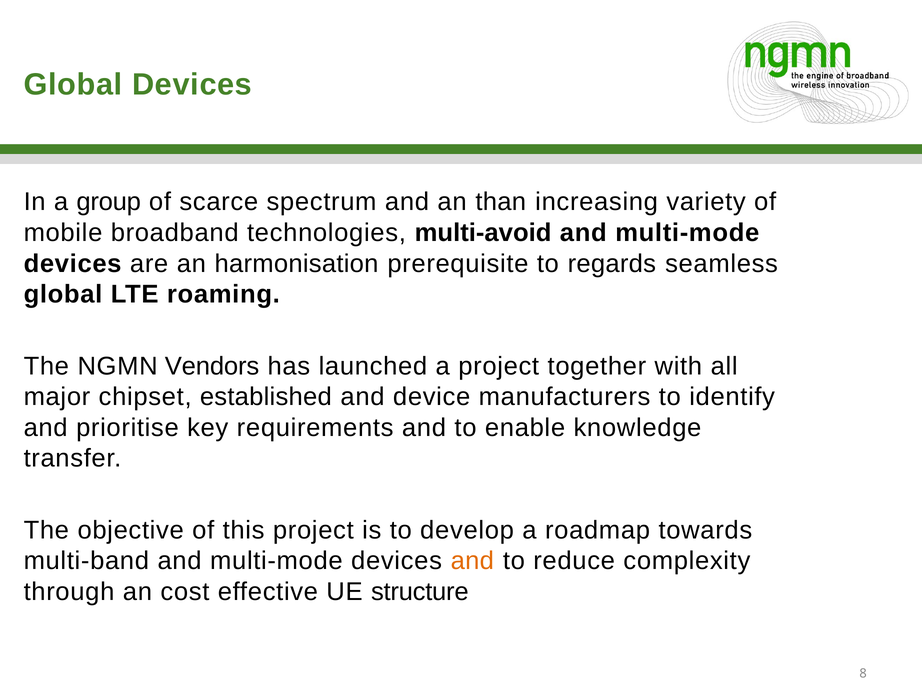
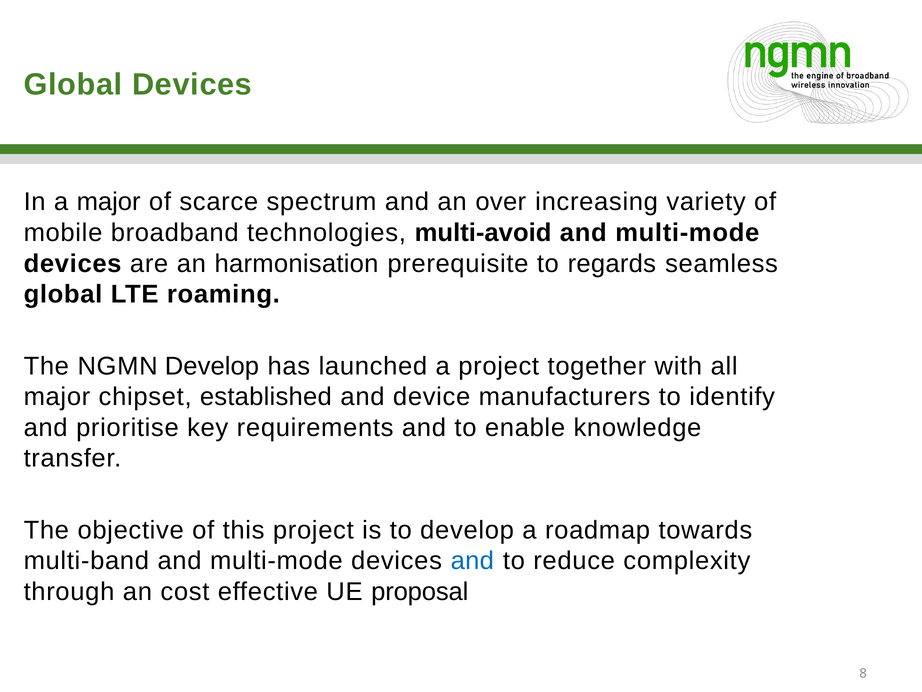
a group: group -> major
than: than -> over
NGMN Vendors: Vendors -> Develop
and at (472, 561) colour: orange -> blue
structure: structure -> proposal
